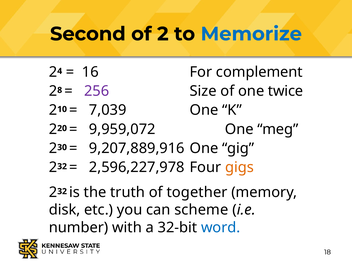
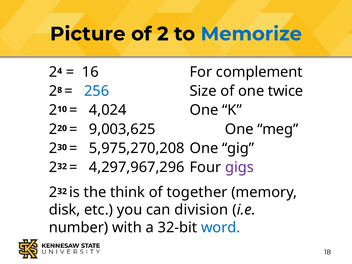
Second: Second -> Picture
256 colour: purple -> blue
7,039: 7,039 -> 4,024
9,959,072: 9,959,072 -> 9,003,625
9,207,889,916: 9,207,889,916 -> 5,975,270,208
2,596,227,978: 2,596,227,978 -> 4,297,967,296
gigs colour: orange -> purple
truth: truth -> think
scheme: scheme -> division
